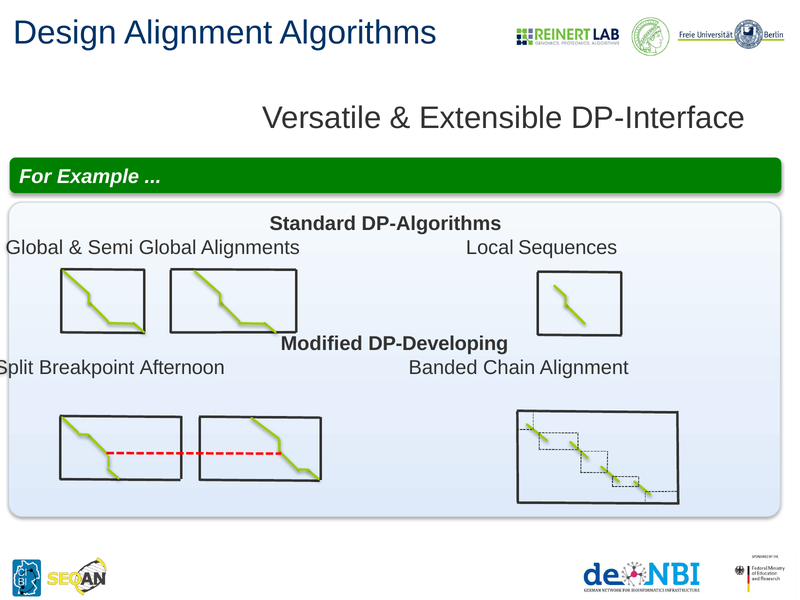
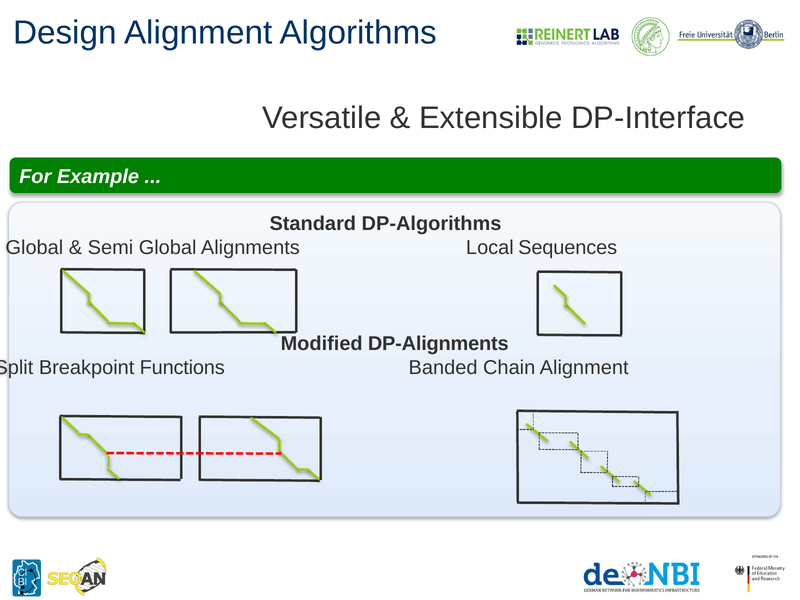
DP-Developing: DP-Developing -> DP-Alignments
Afternoon: Afternoon -> Functions
